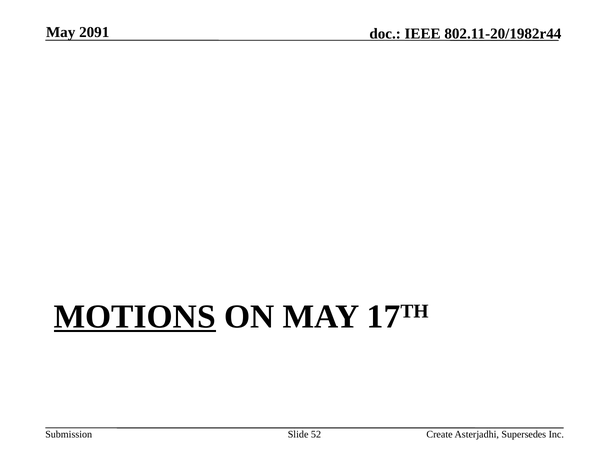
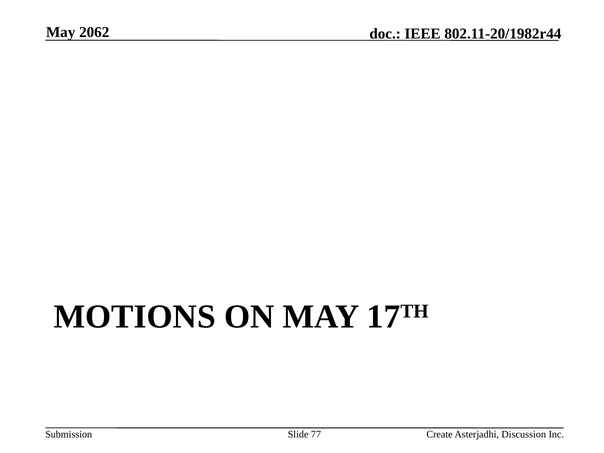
2091: 2091 -> 2062
MOTIONS underline: present -> none
52: 52 -> 77
Supersedes: Supersedes -> Discussion
